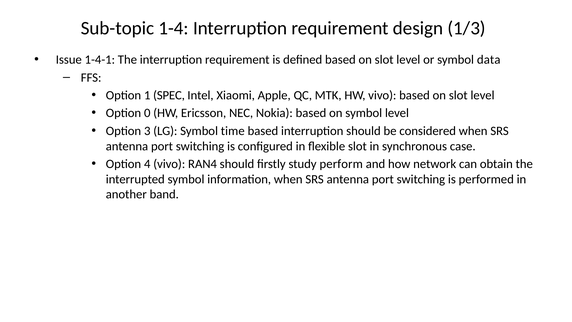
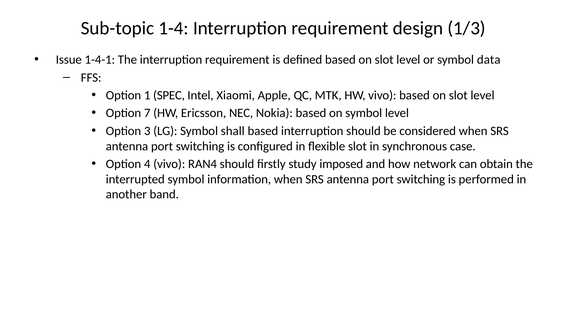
0: 0 -> 7
time: time -> shall
perform: perform -> imposed
